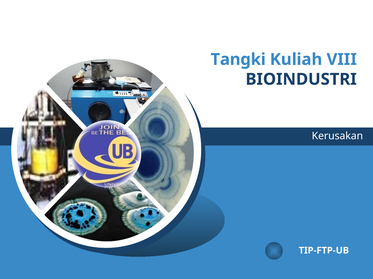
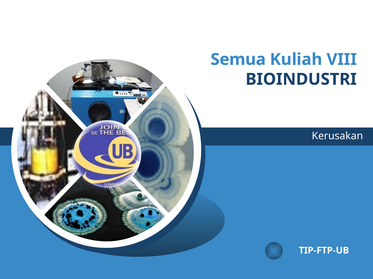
Tangki: Tangki -> Semua
